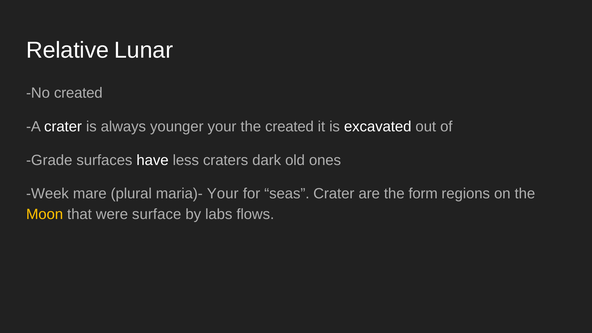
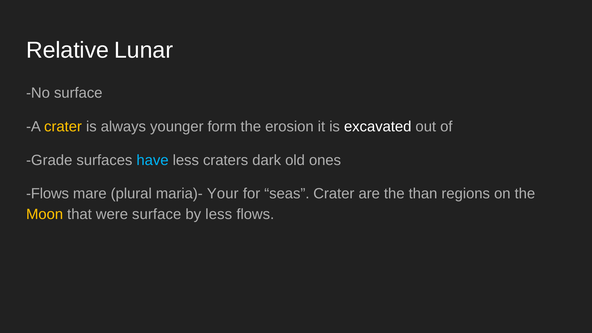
No created: created -> surface
crater at (63, 127) colour: white -> yellow
younger your: your -> form
the created: created -> erosion
have colour: white -> light blue
Week at (47, 194): Week -> Flows
form: form -> than
by labs: labs -> less
